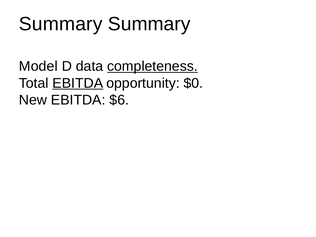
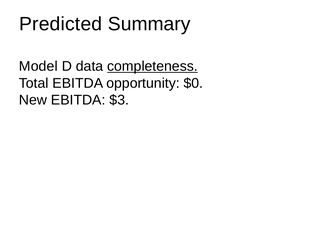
Summary at (61, 24): Summary -> Predicted
EBITDA at (78, 83) underline: present -> none
$6: $6 -> $3
